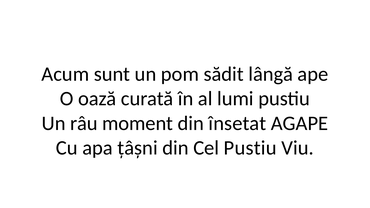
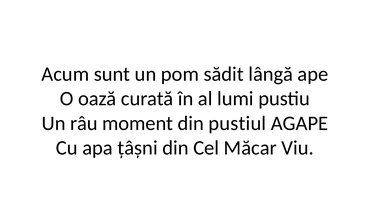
însetat: însetat -> pustiul
Cel Pustiu: Pustiu -> Măcar
